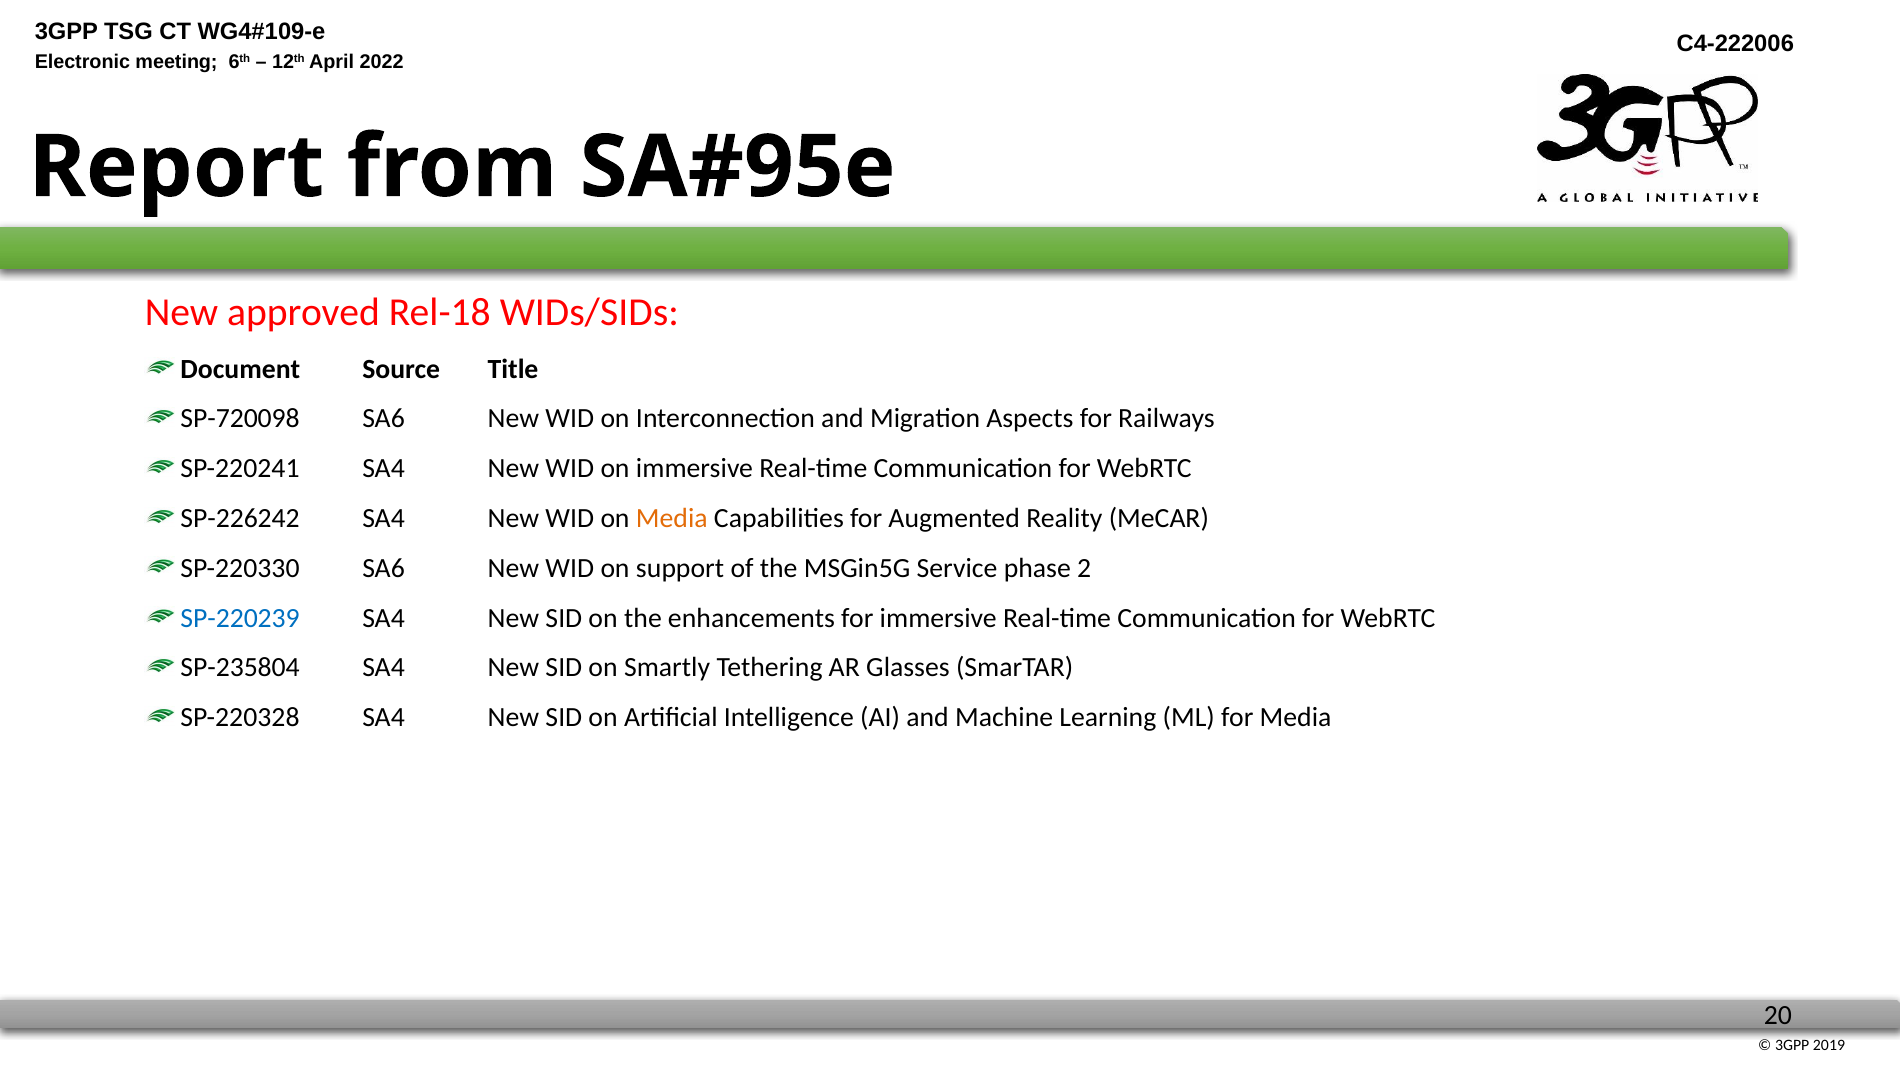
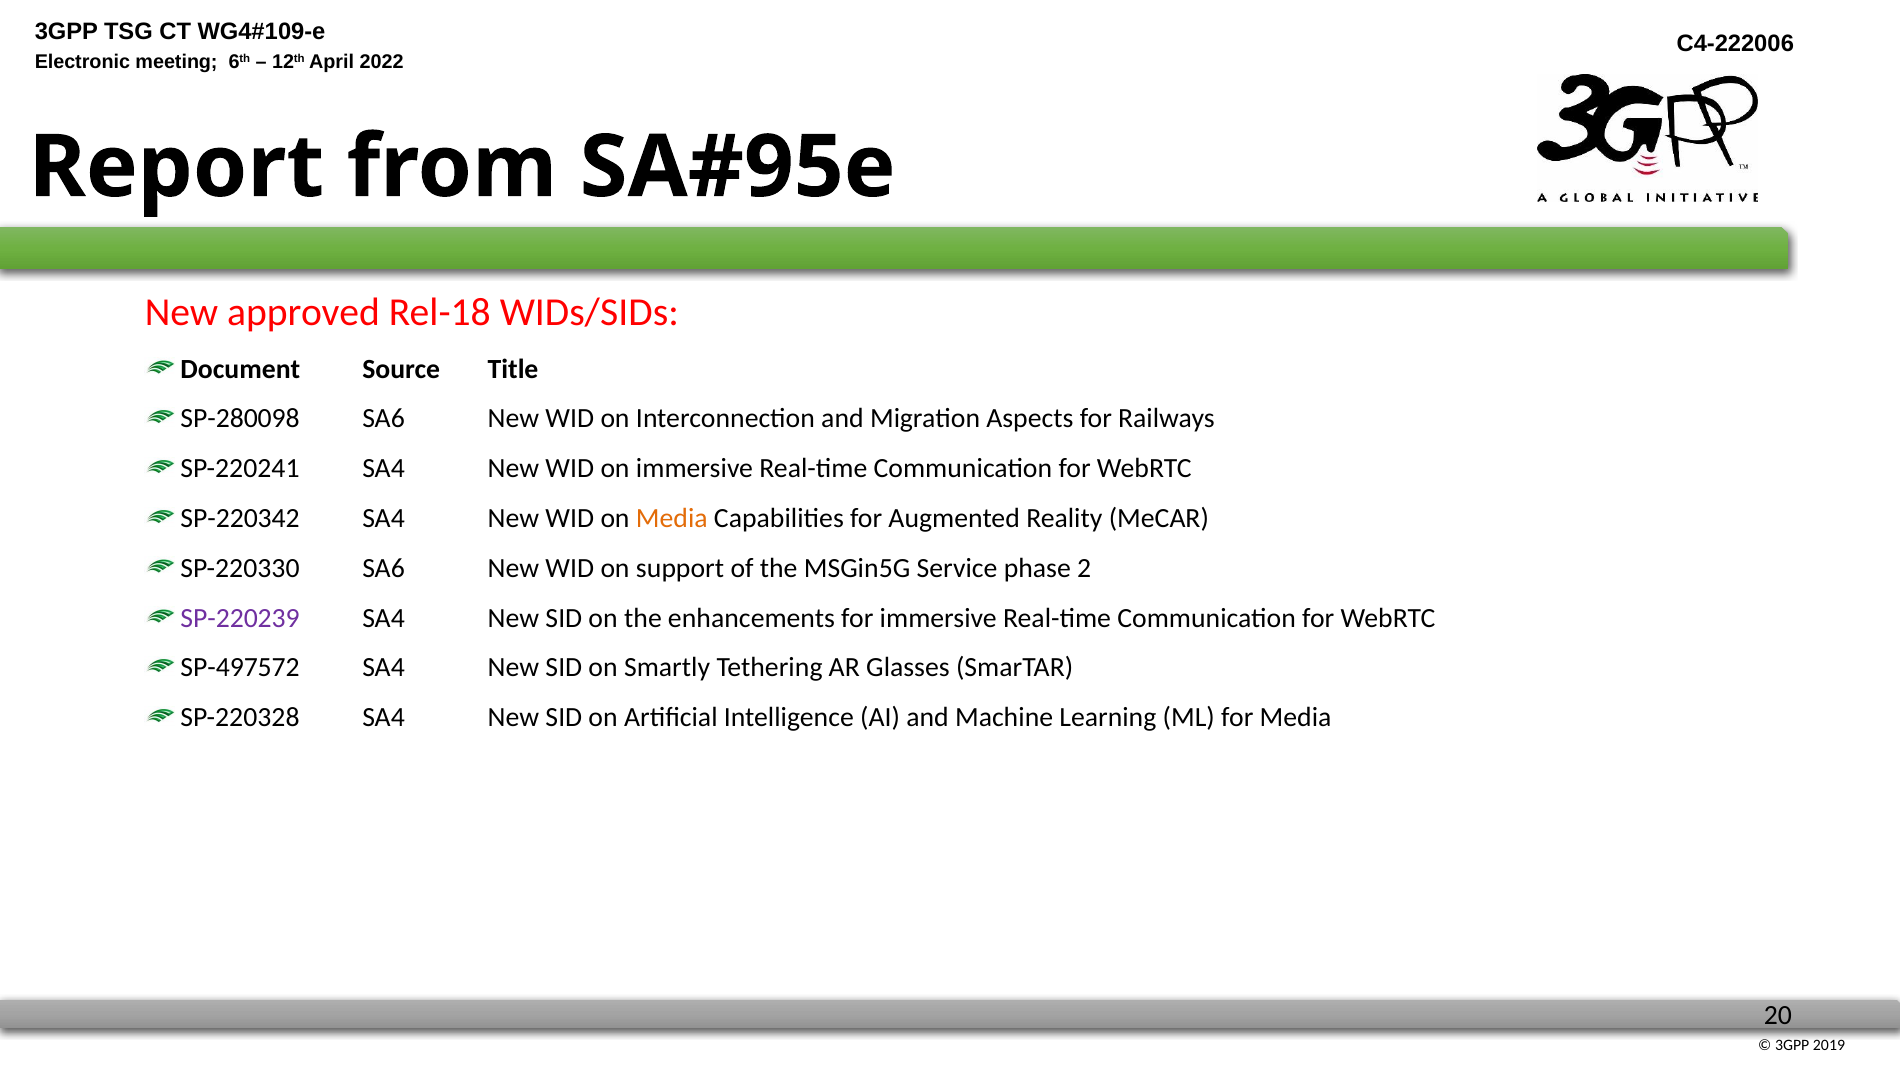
SP-720098: SP-720098 -> SP-280098
SP-226242: SP-226242 -> SP-220342
SP-220239 colour: blue -> purple
SP-235804: SP-235804 -> SP-497572
